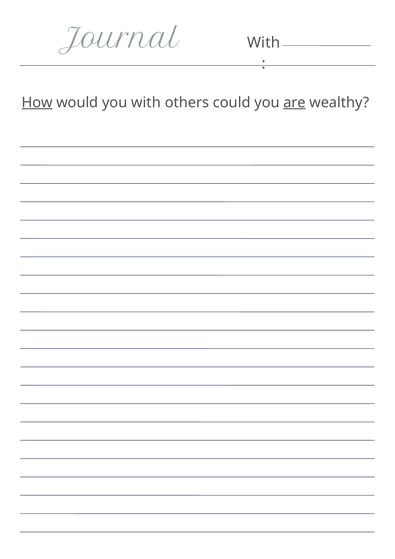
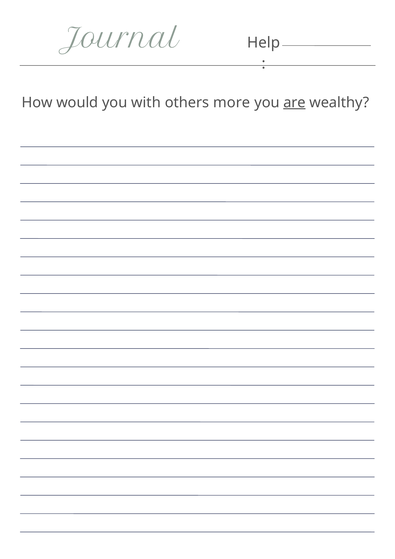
With at (264, 43): With -> Help
How underline: present -> none
could: could -> more
